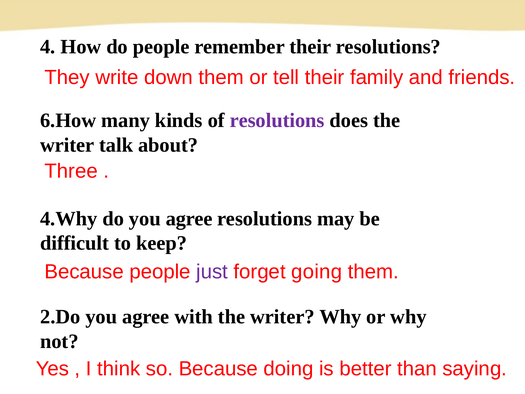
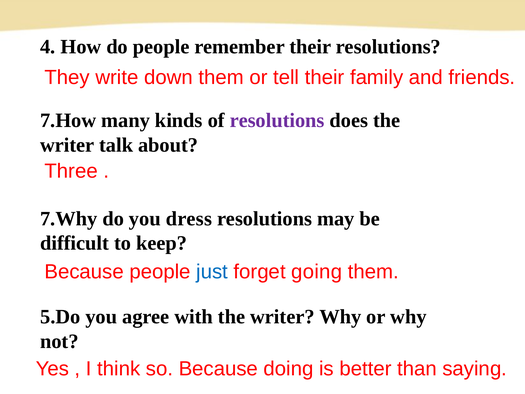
6.How: 6.How -> 7.How
4.Why: 4.Why -> 7.Why
do you agree: agree -> dress
just colour: purple -> blue
2.Do: 2.Do -> 5.Do
